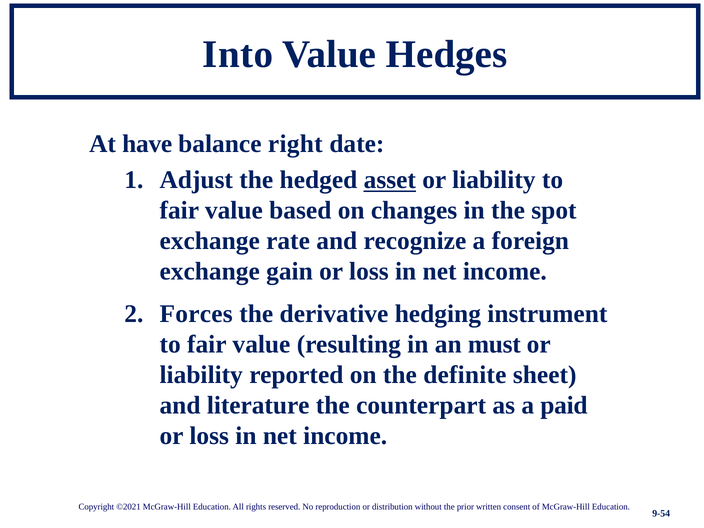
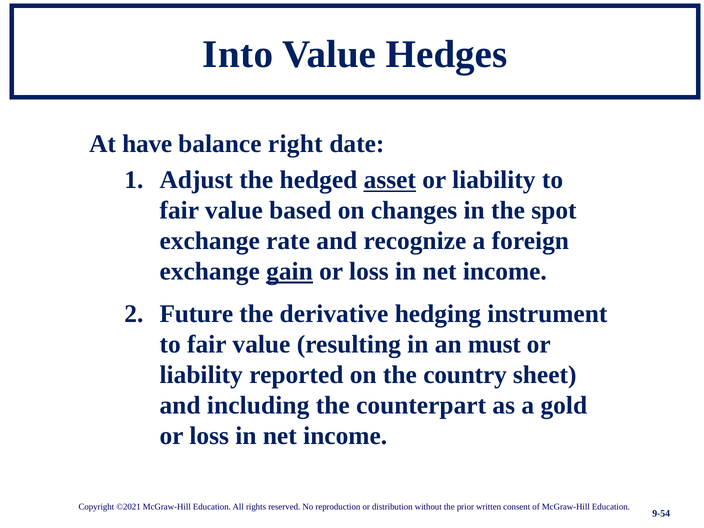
gain underline: none -> present
Forces: Forces -> Future
definite: definite -> country
literature: literature -> including
paid: paid -> gold
